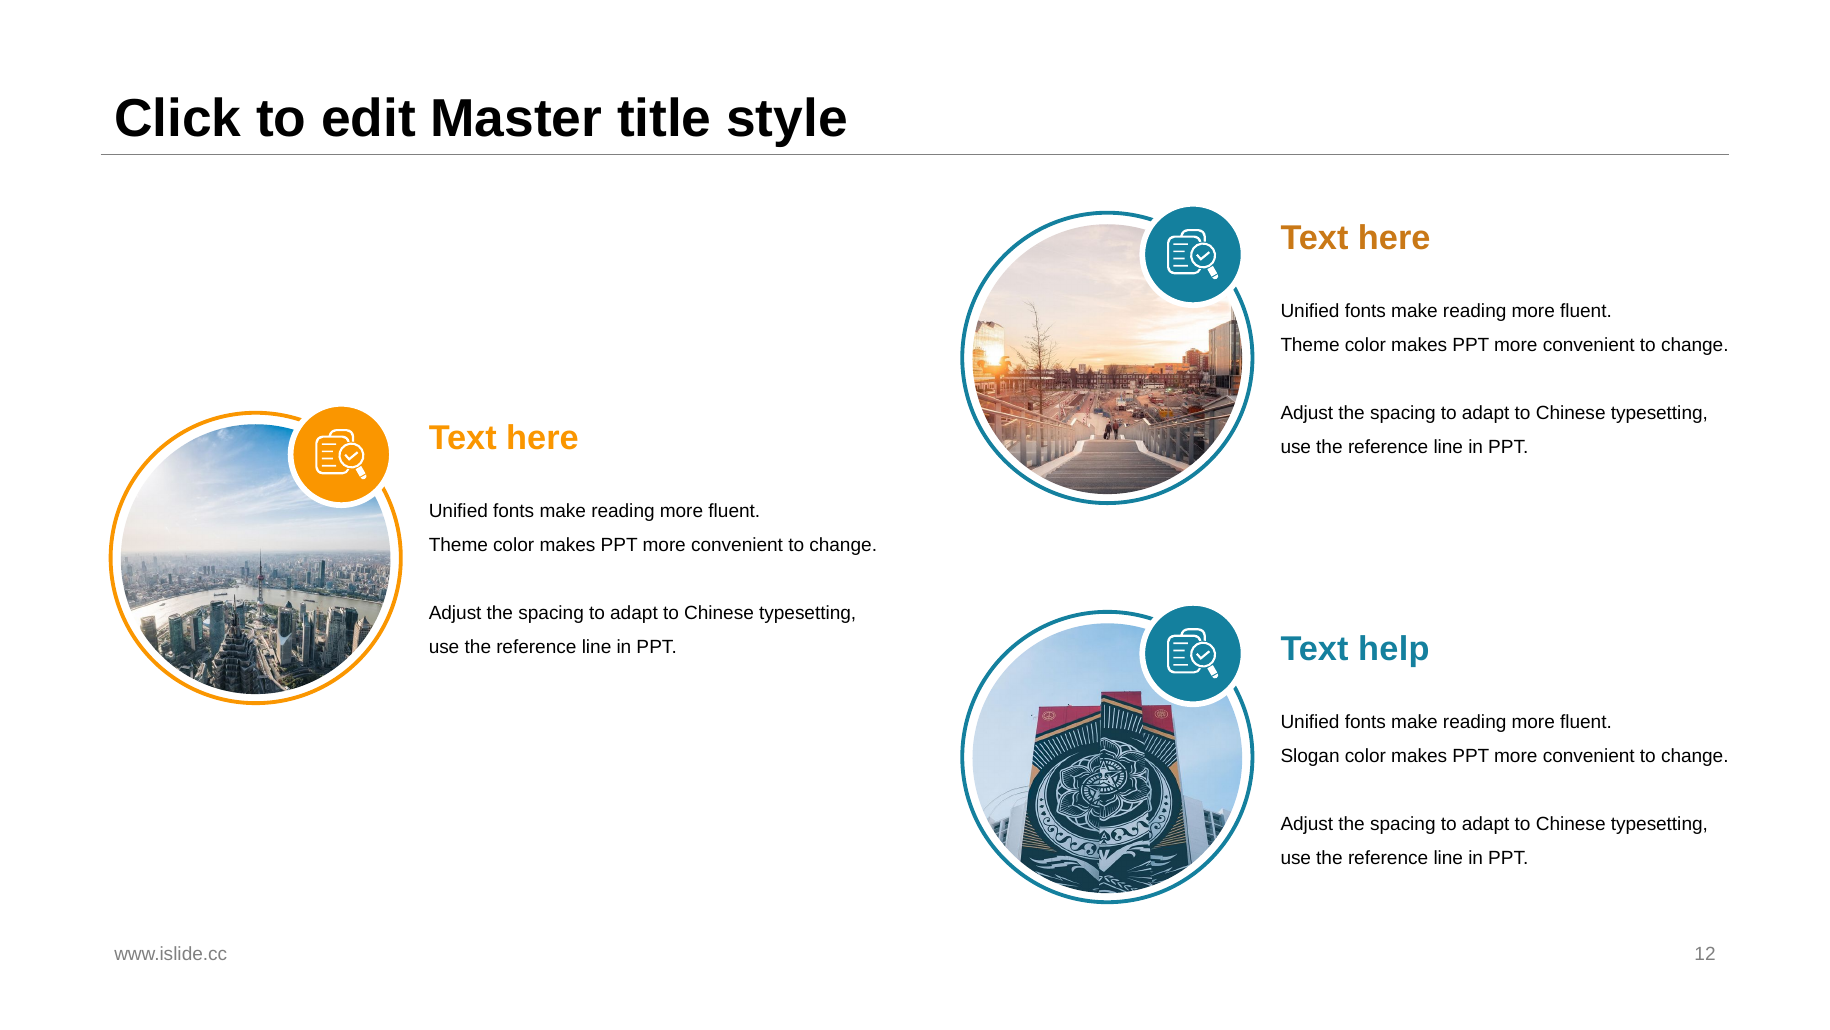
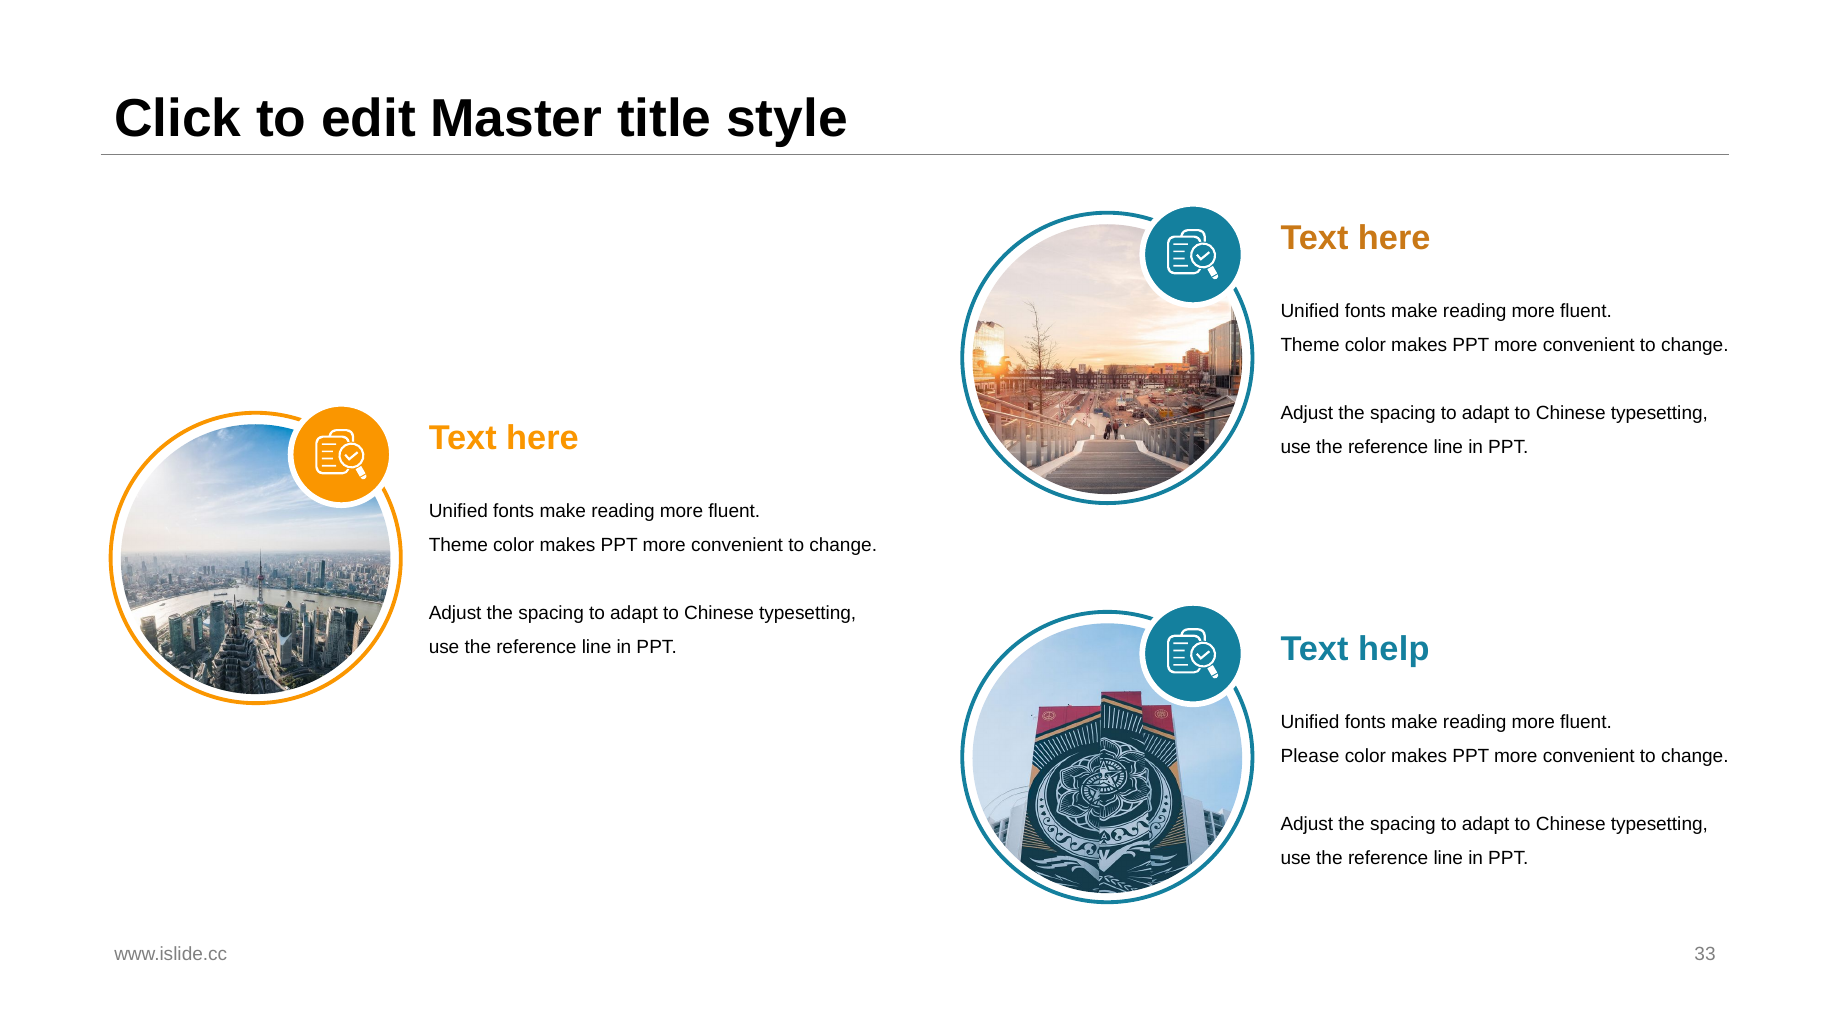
Slogan: Slogan -> Please
12: 12 -> 33
